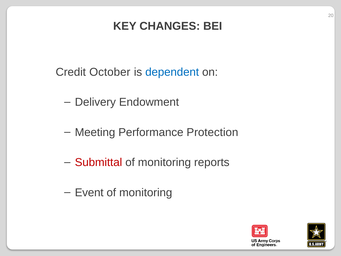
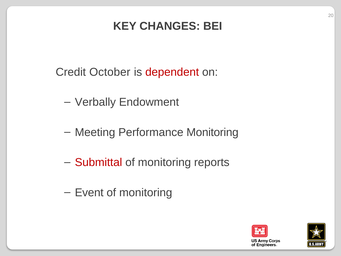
dependent colour: blue -> red
Delivery: Delivery -> Verbally
Performance Protection: Protection -> Monitoring
